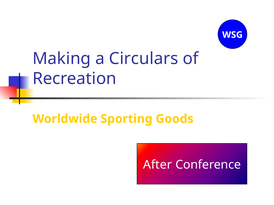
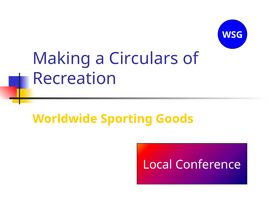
After: After -> Local
